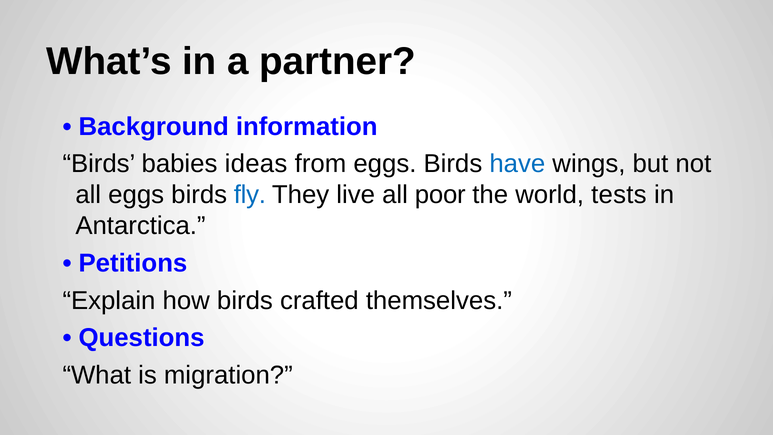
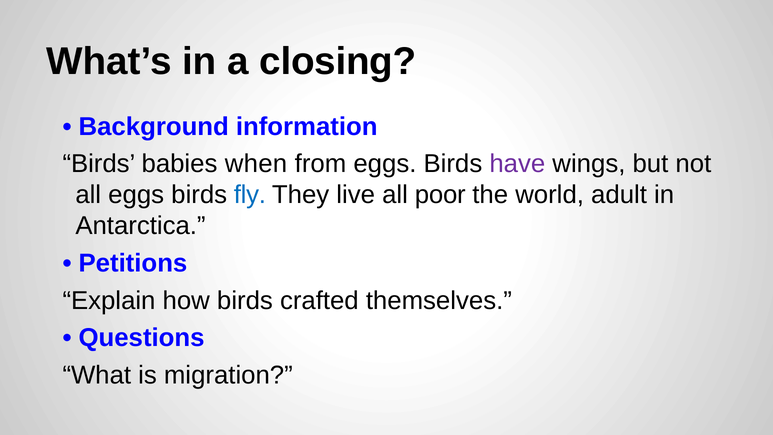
partner: partner -> closing
ideas: ideas -> when
have colour: blue -> purple
tests: tests -> adult
